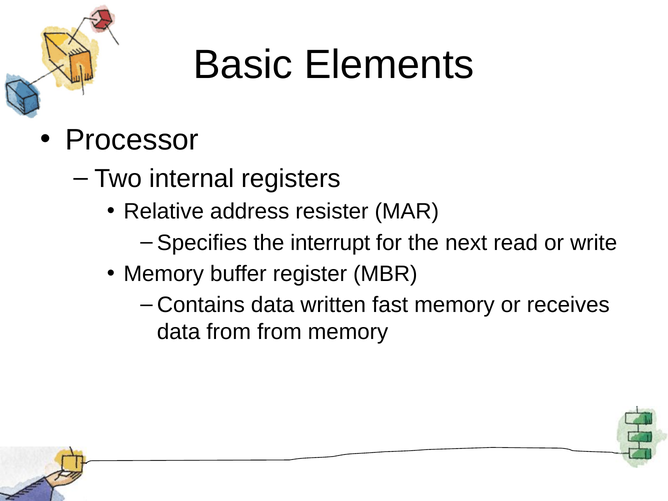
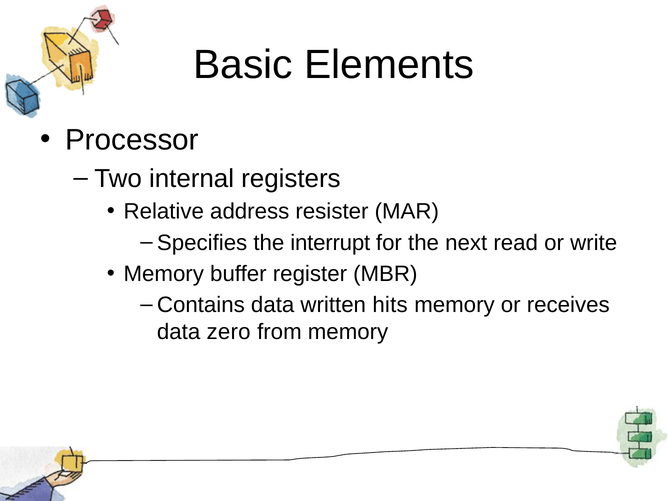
fast: fast -> hits
data from: from -> zero
